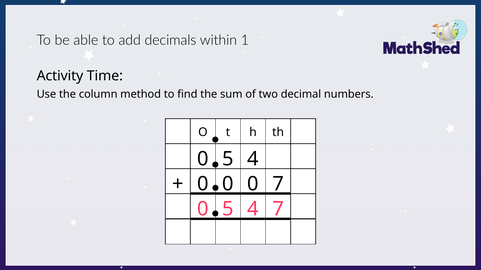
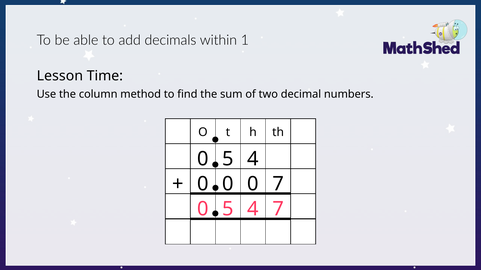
Activity: Activity -> Lesson
